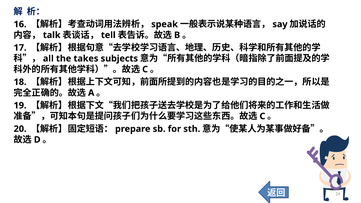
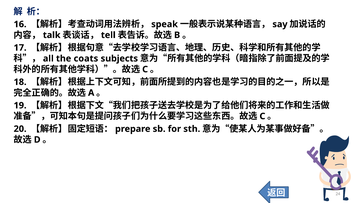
takes: takes -> coats
